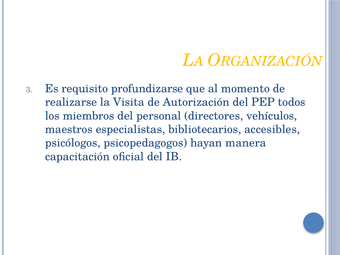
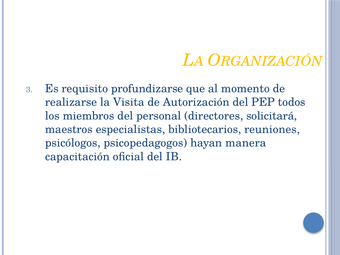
vehículos: vehículos -> solicitará
accesibles: accesibles -> reuniones
